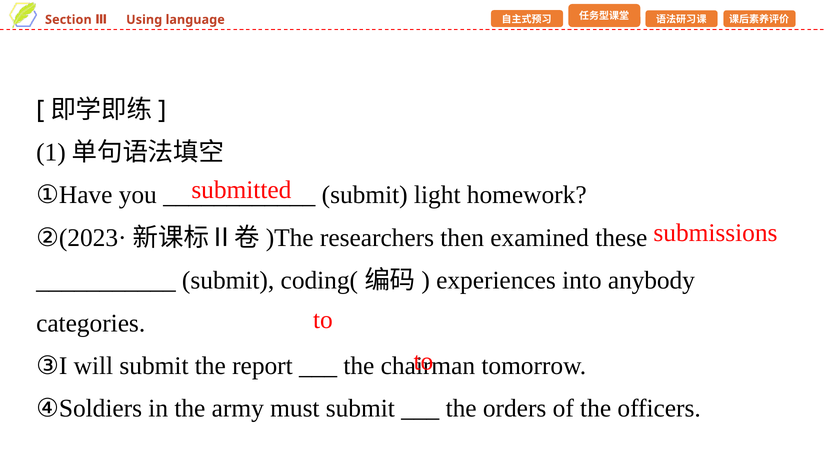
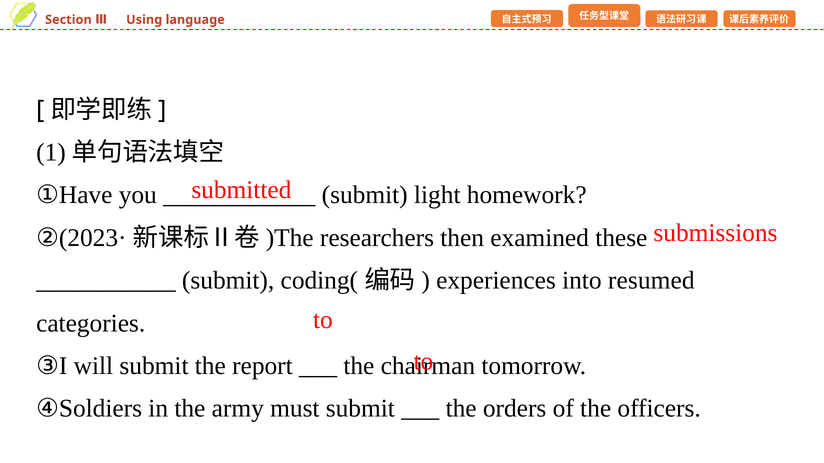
anybody: anybody -> resumed
